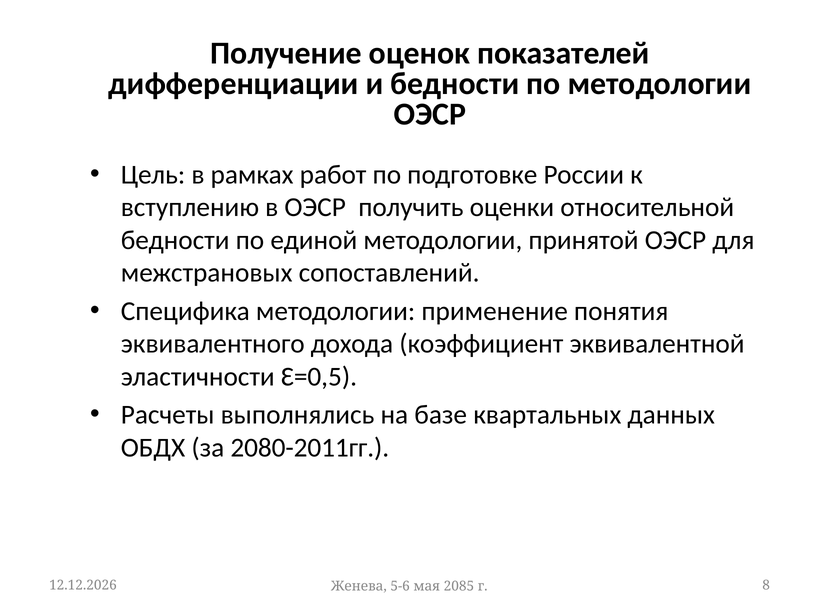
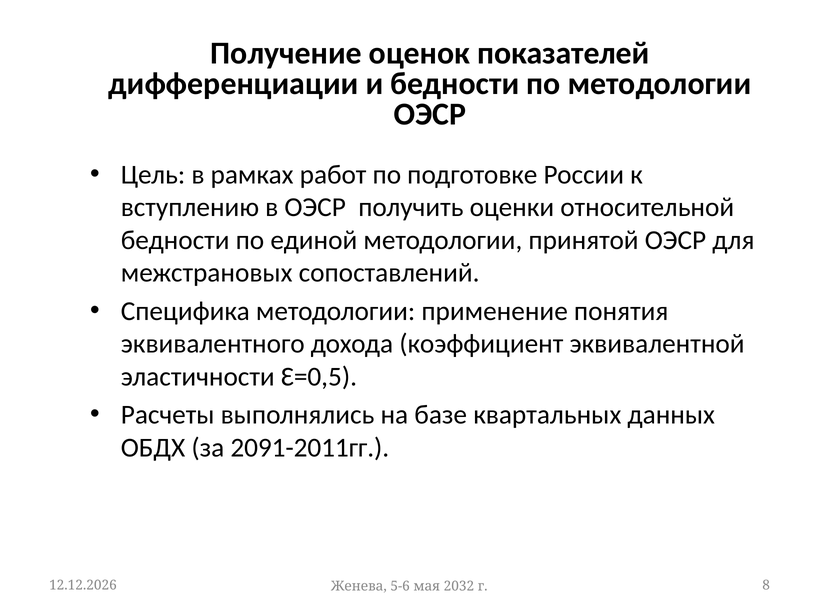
2080-2011гг: 2080-2011гг -> 2091-2011гг
2085: 2085 -> 2032
